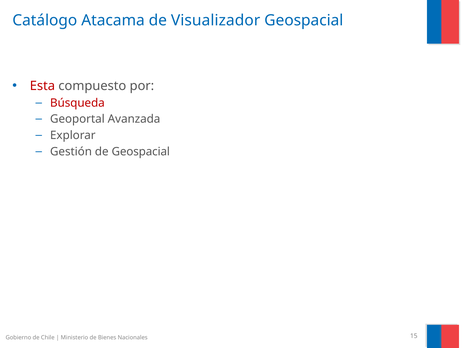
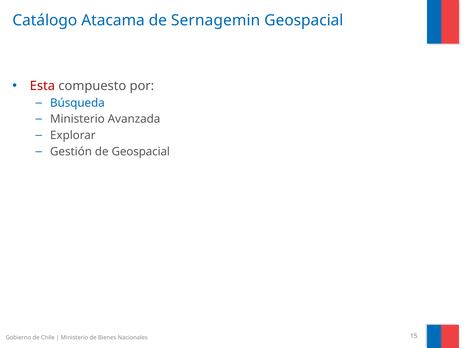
Visualizador: Visualizador -> Sernagemin
Búsqueda colour: red -> blue
Geoportal at (77, 119): Geoportal -> Ministerio
